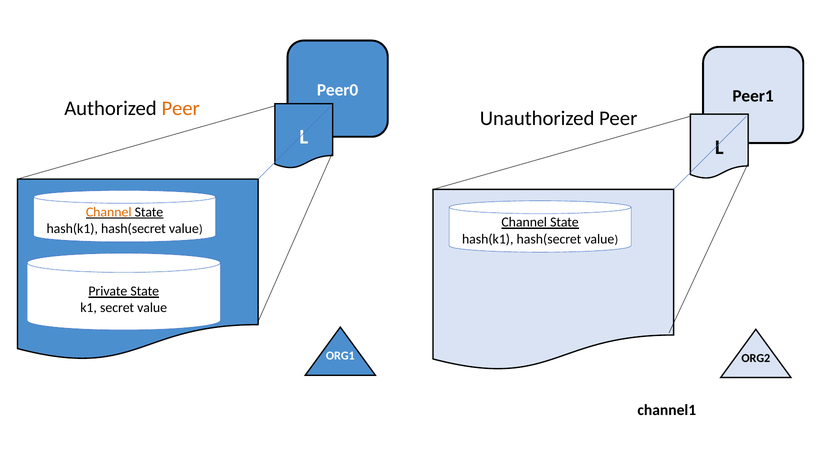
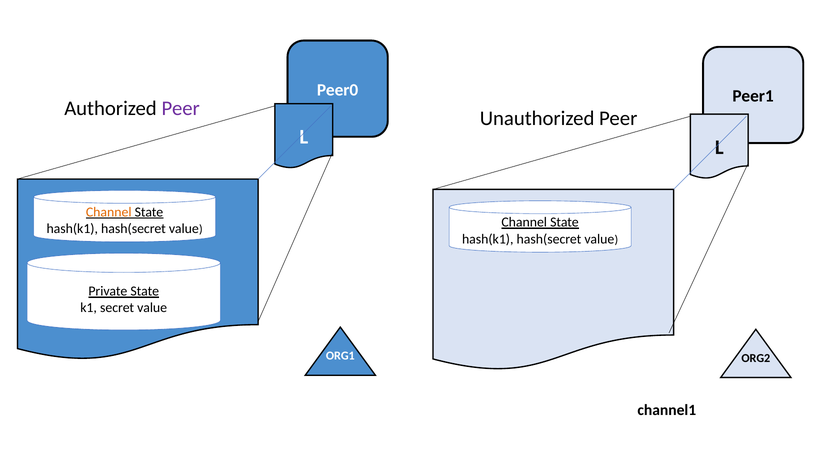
Peer at (181, 108) colour: orange -> purple
